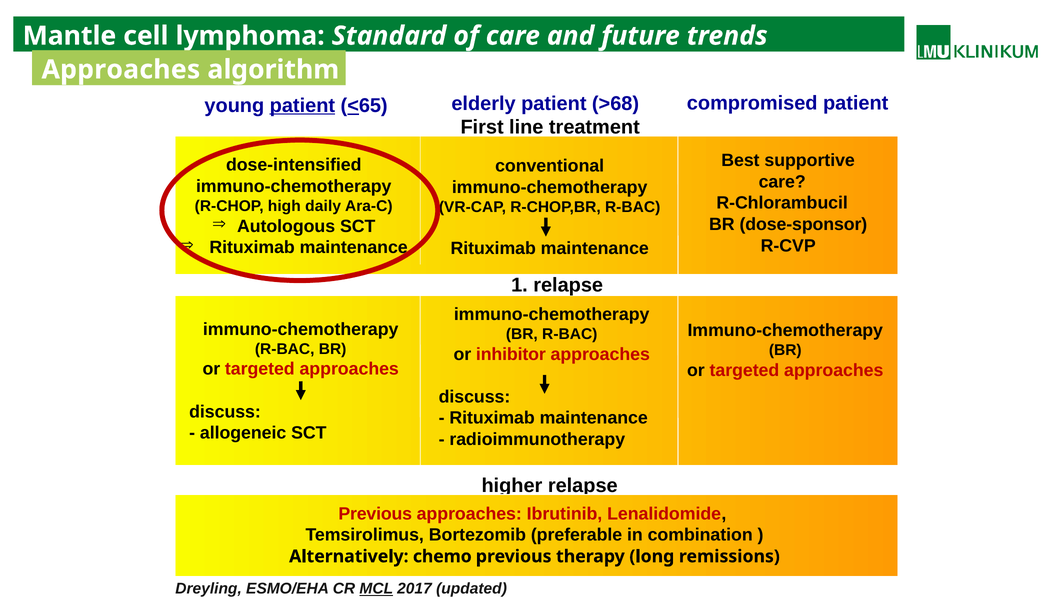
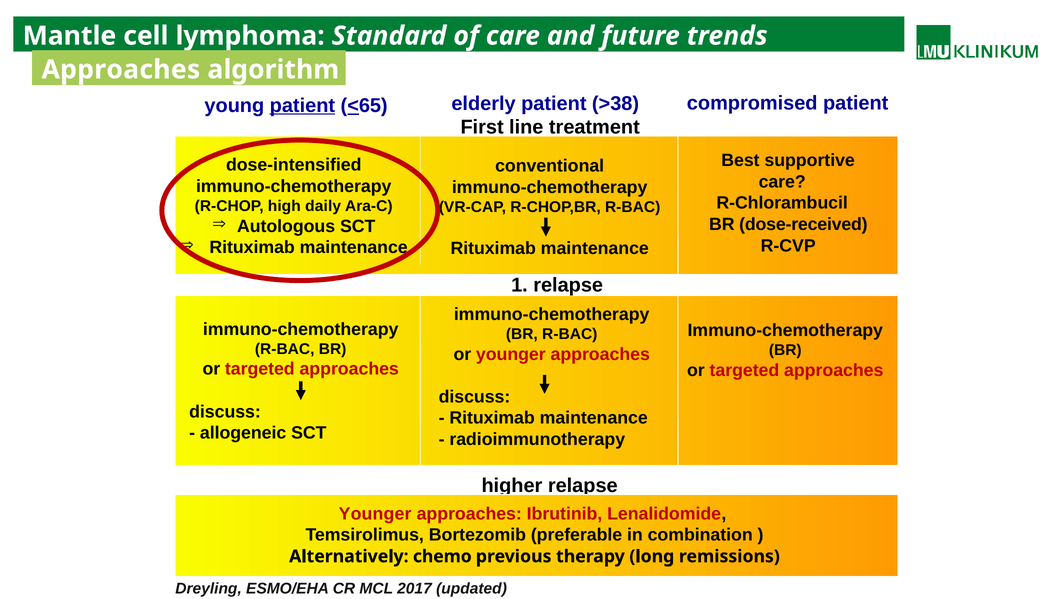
>68: >68 -> >38
dose-sponsor: dose-sponsor -> dose-received
or inhibitor: inhibitor -> younger
Previous at (375, 513): Previous -> Younger
MCL underline: present -> none
